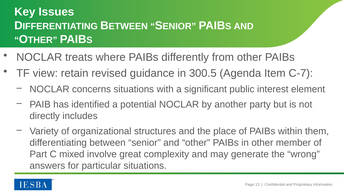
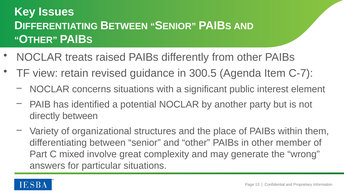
where: where -> raised
directly includes: includes -> between
